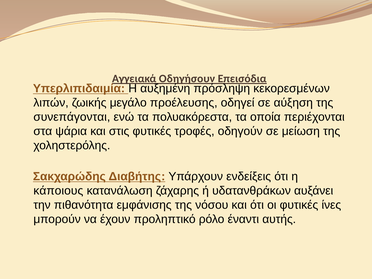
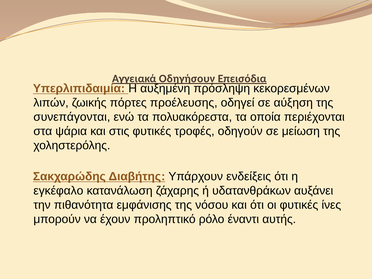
μεγάλο: μεγάλο -> πόρτες
κάποιους: κάποιους -> εγκέφαλο
